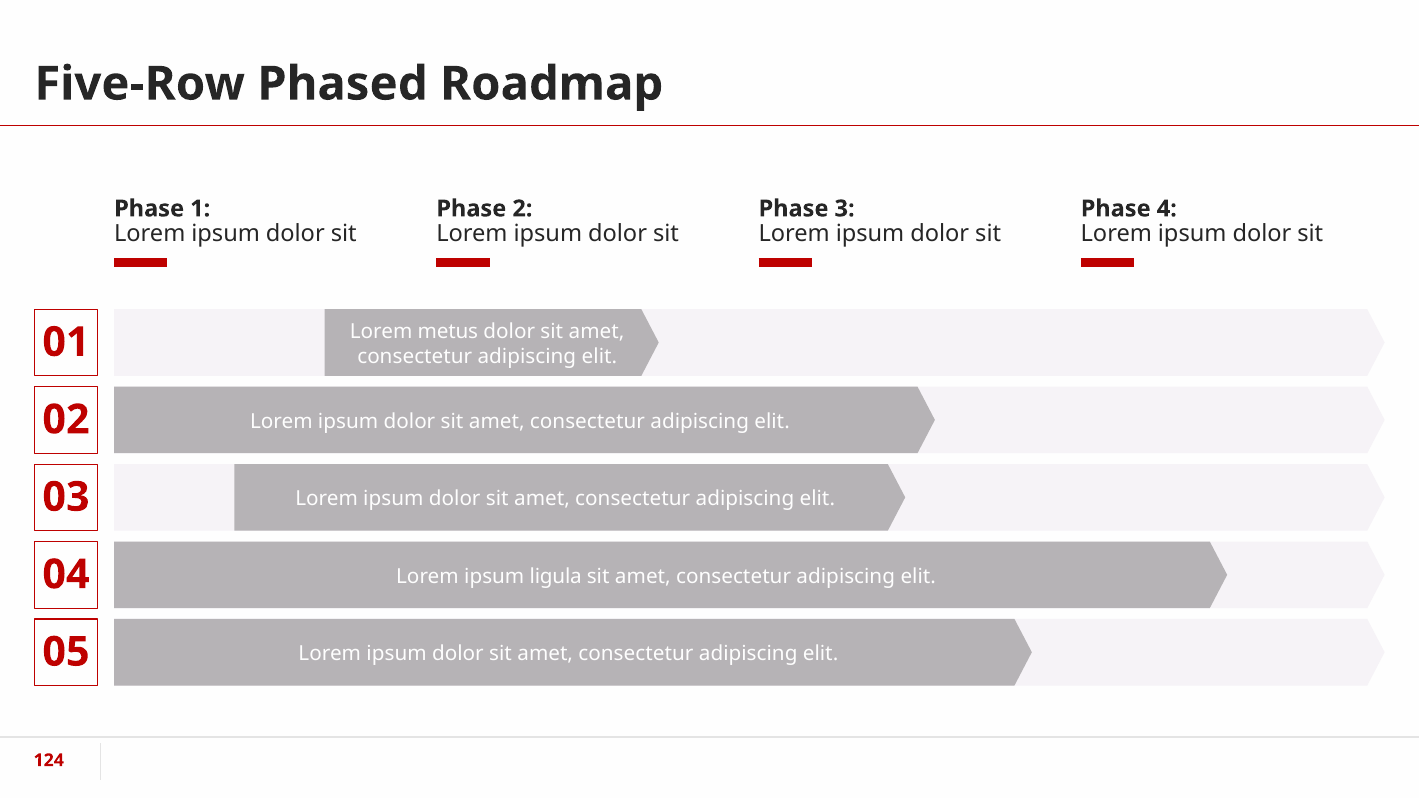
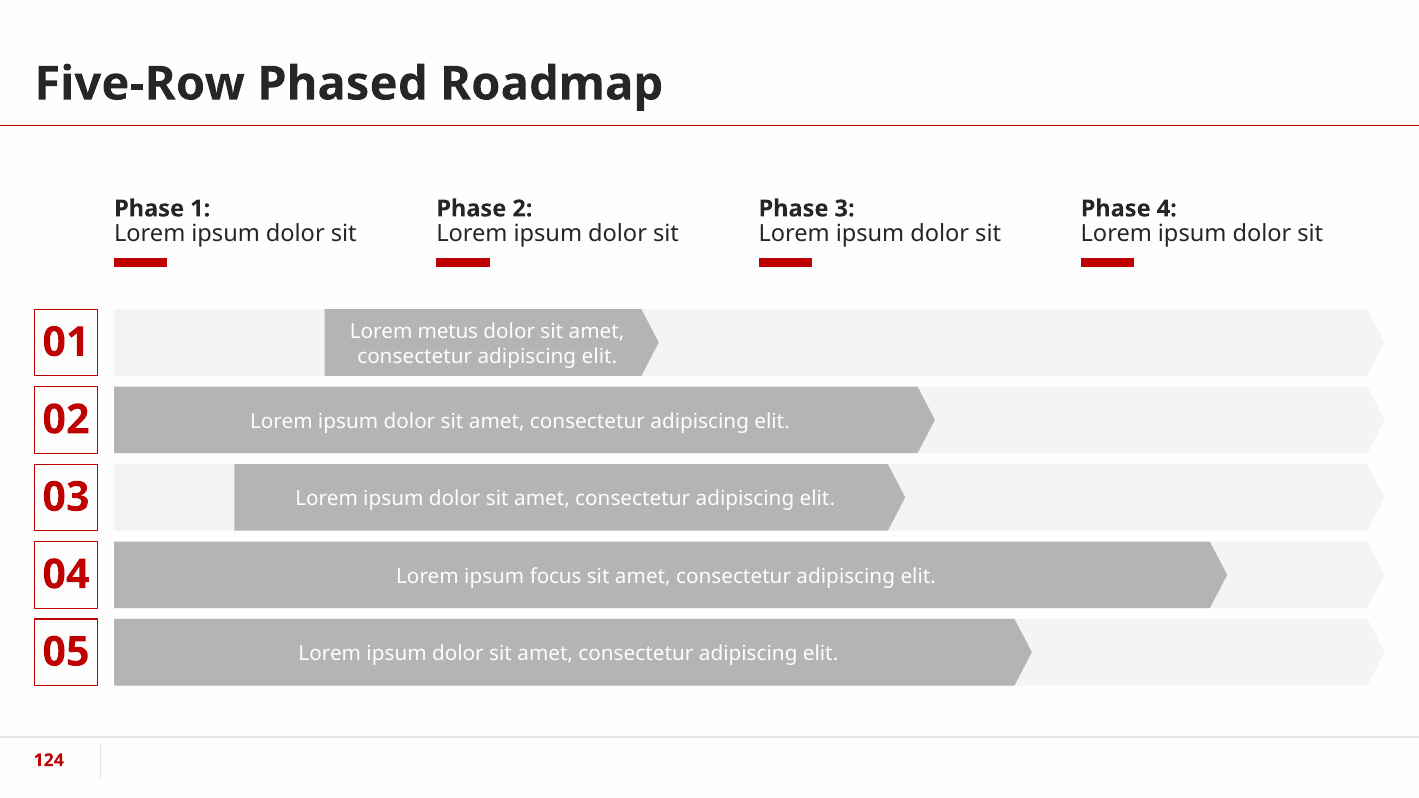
ligula: ligula -> focus
